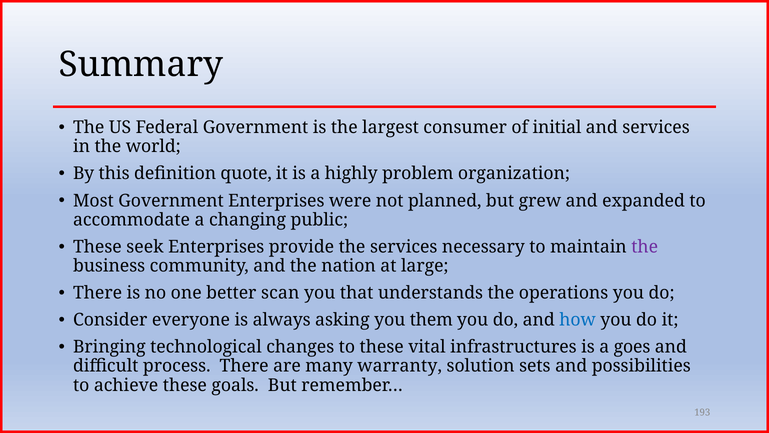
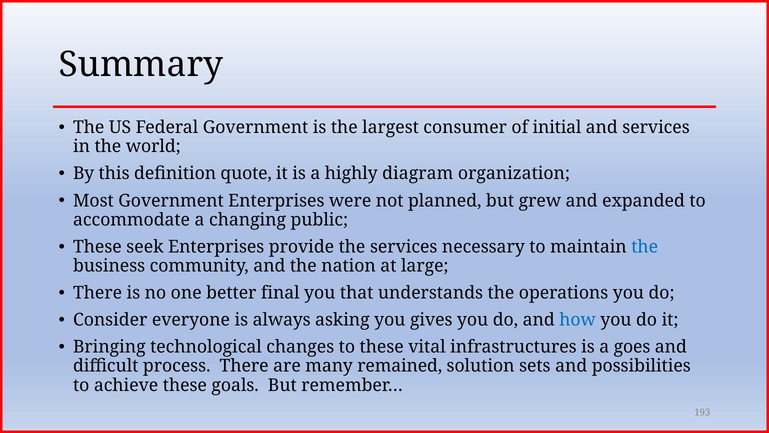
problem: problem -> diagram
the at (645, 247) colour: purple -> blue
scan: scan -> final
them: them -> gives
warranty: warranty -> remained
